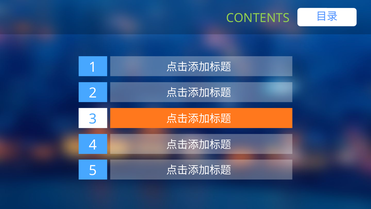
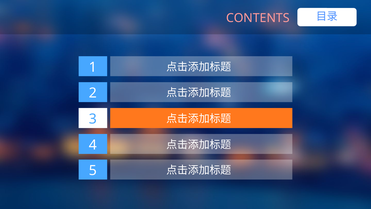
CONTENTS colour: light green -> pink
